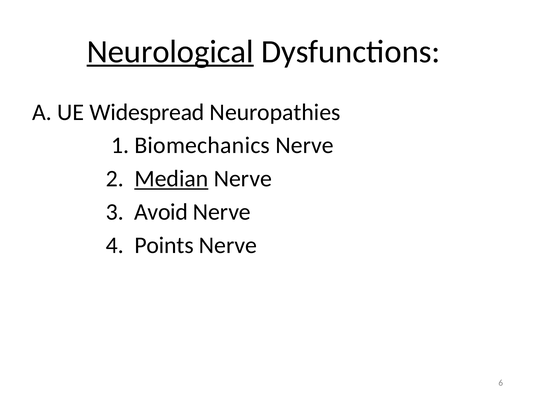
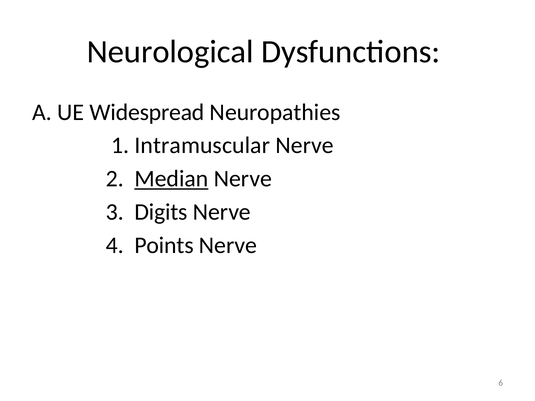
Neurological underline: present -> none
Biomechanics: Biomechanics -> Intramuscular
Avoid: Avoid -> Digits
